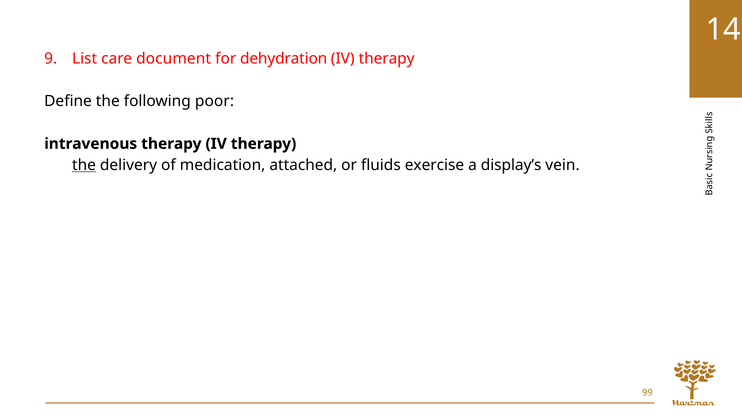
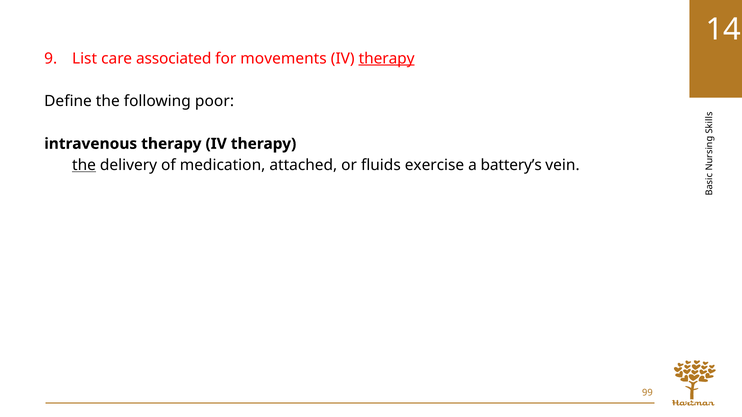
document: document -> associated
dehydration: dehydration -> movements
therapy at (387, 59) underline: none -> present
display’s: display’s -> battery’s
